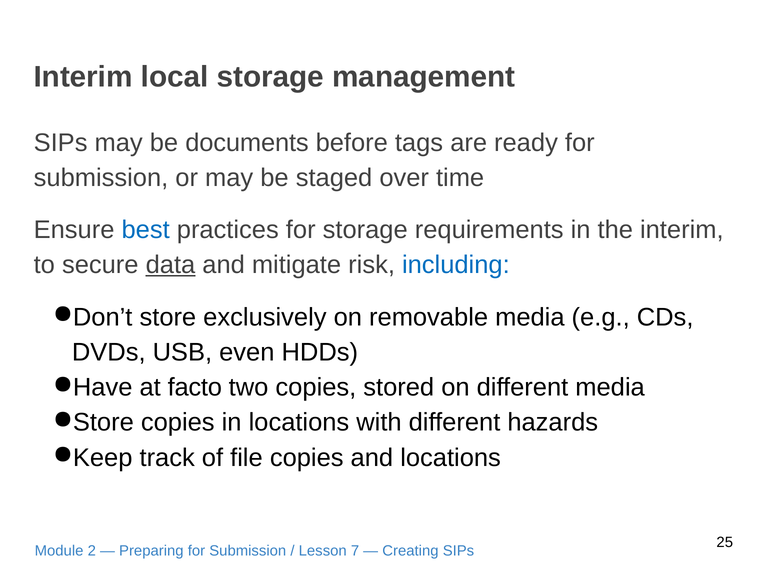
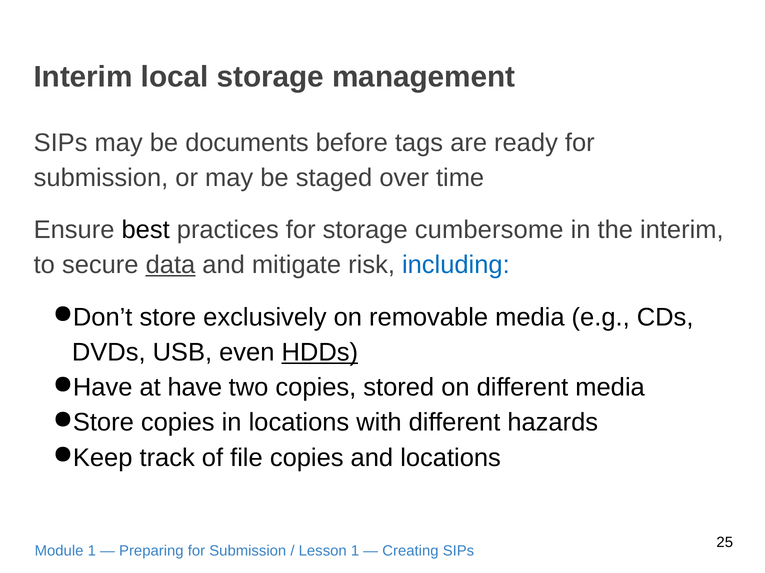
best colour: blue -> black
requirements: requirements -> cumbersome
HDDs underline: none -> present
facto: facto -> have
Module 2: 2 -> 1
Lesson 7: 7 -> 1
